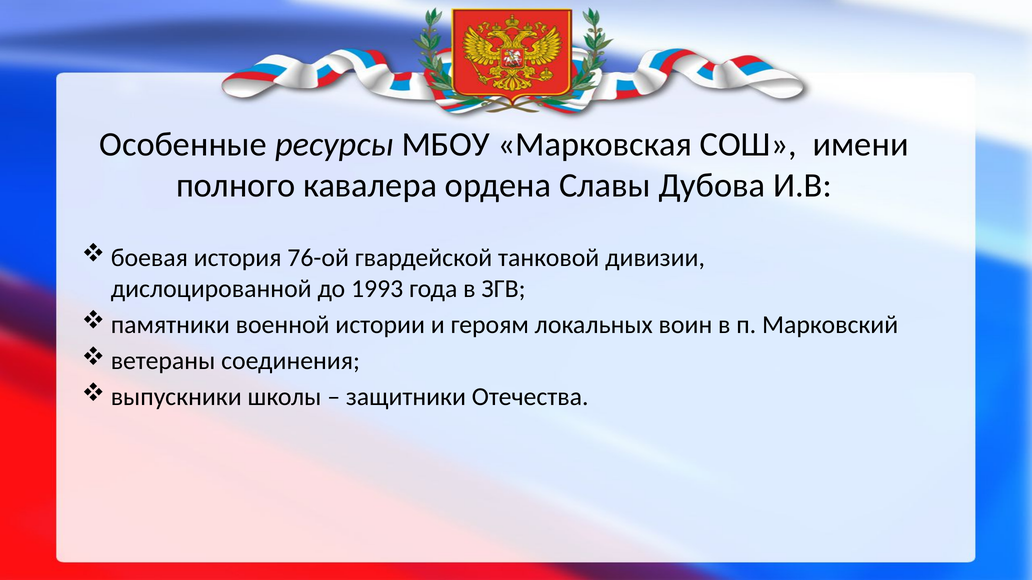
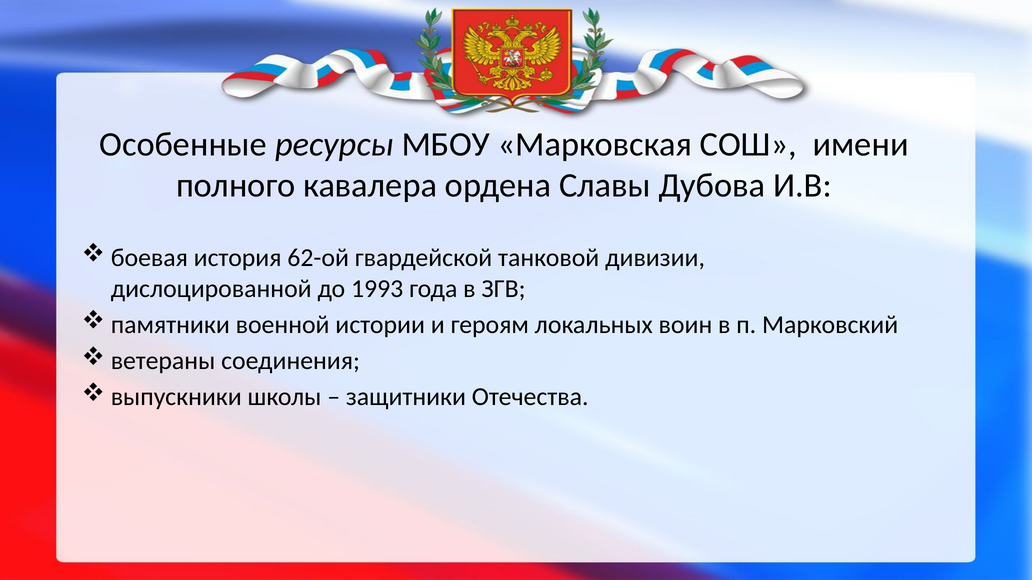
76-ой: 76-ой -> 62-ой
